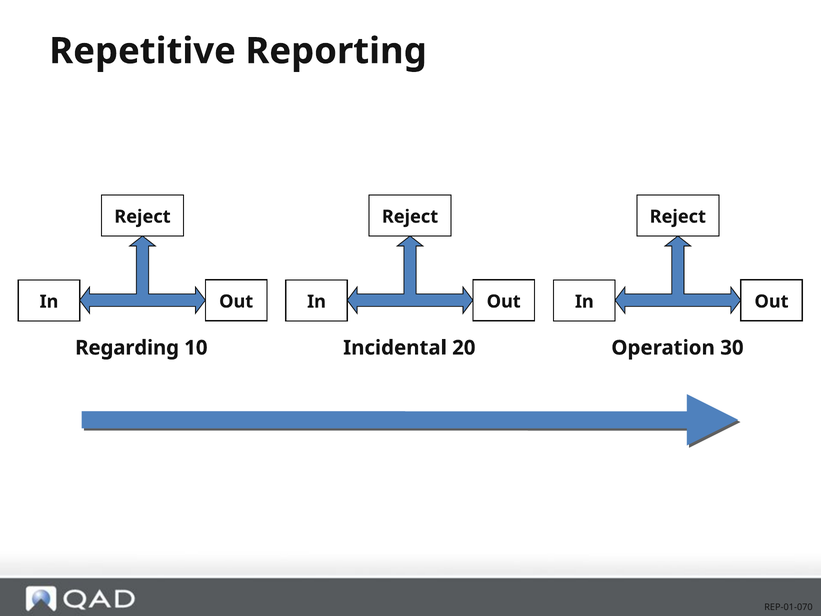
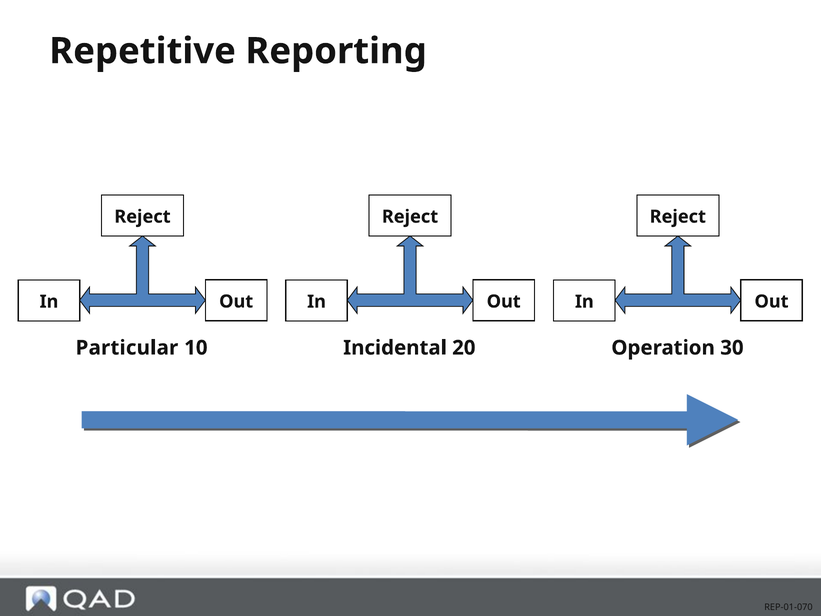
Regarding: Regarding -> Particular
